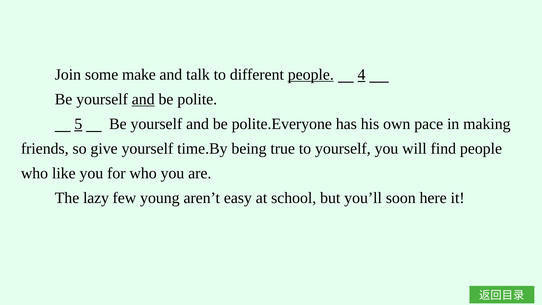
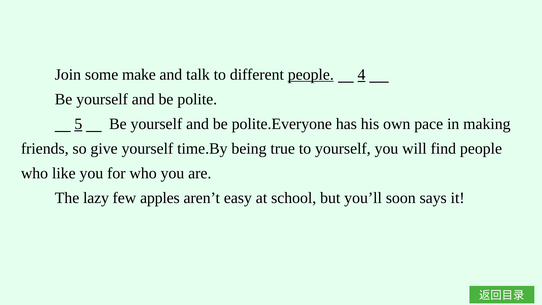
and at (143, 99) underline: present -> none
young: young -> apples
here: here -> says
